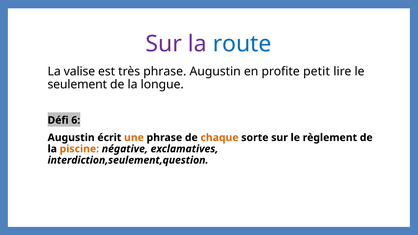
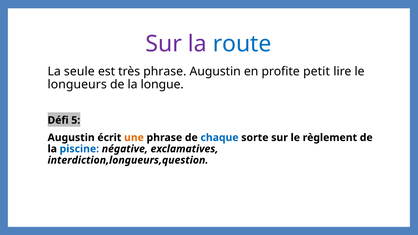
valise: valise -> seule
seulement: seulement -> longueurs
6: 6 -> 5
chaque colour: orange -> blue
piscine colour: orange -> blue
interdiction,seulement,question: interdiction,seulement,question -> interdiction,longueurs,question
